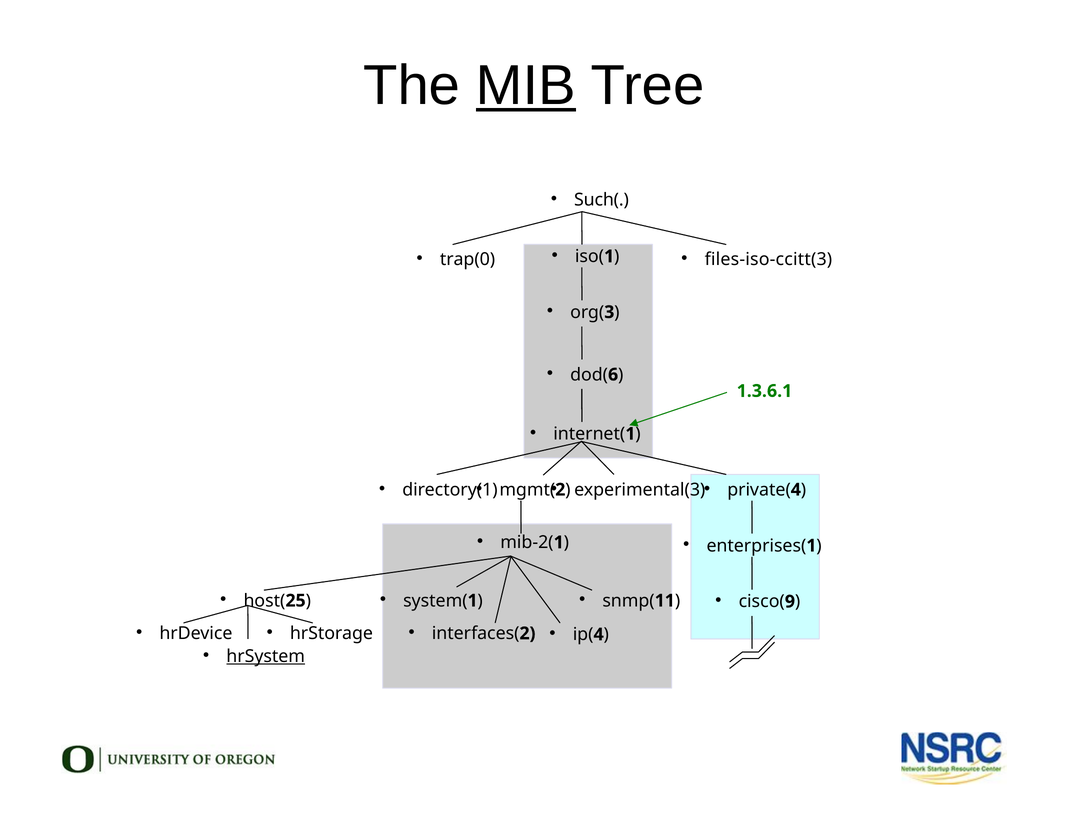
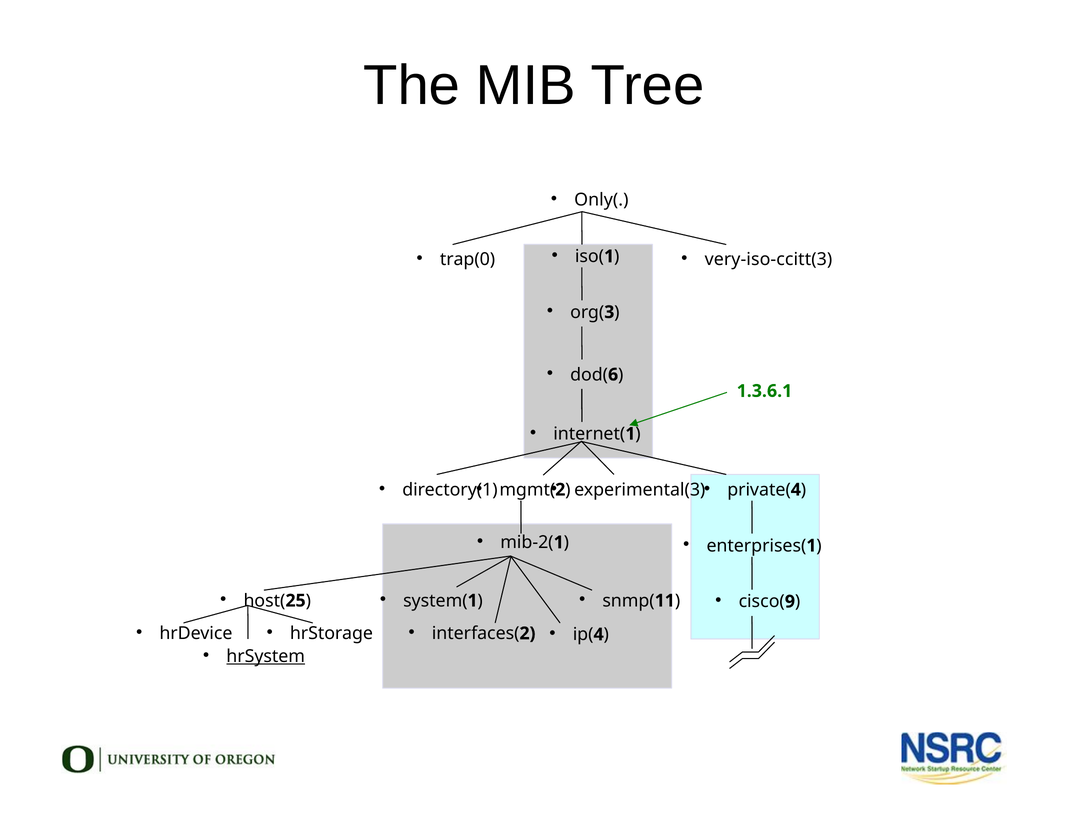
MIB underline: present -> none
Such(: Such( -> Only(
files-iso-ccitt(3: files-iso-ccitt(3 -> very-iso-ccitt(3
